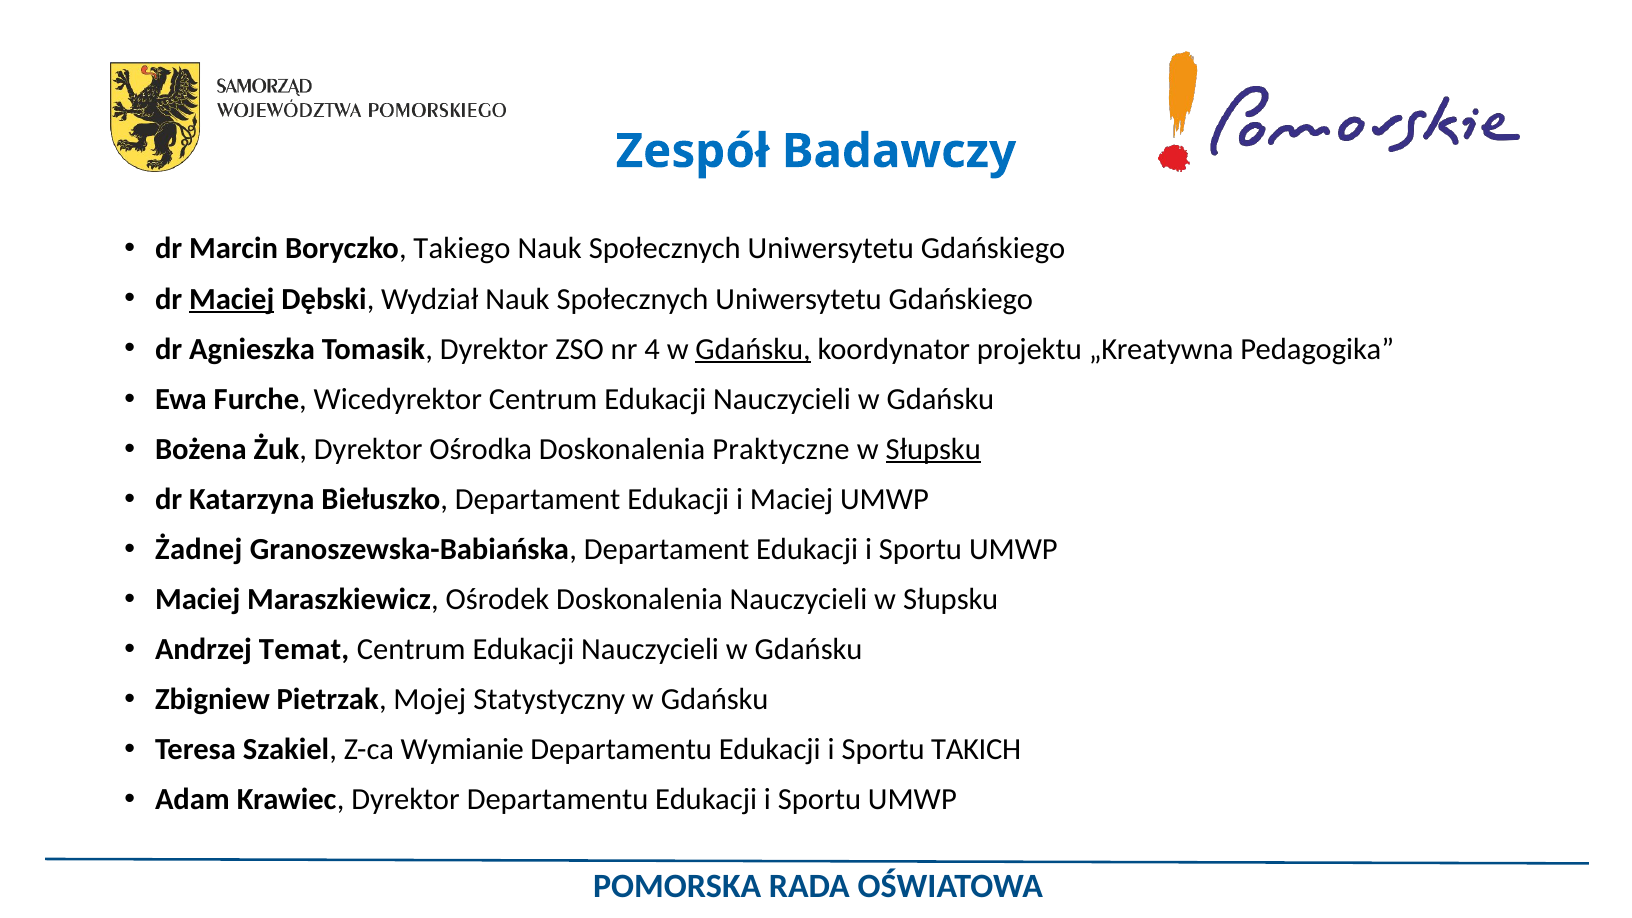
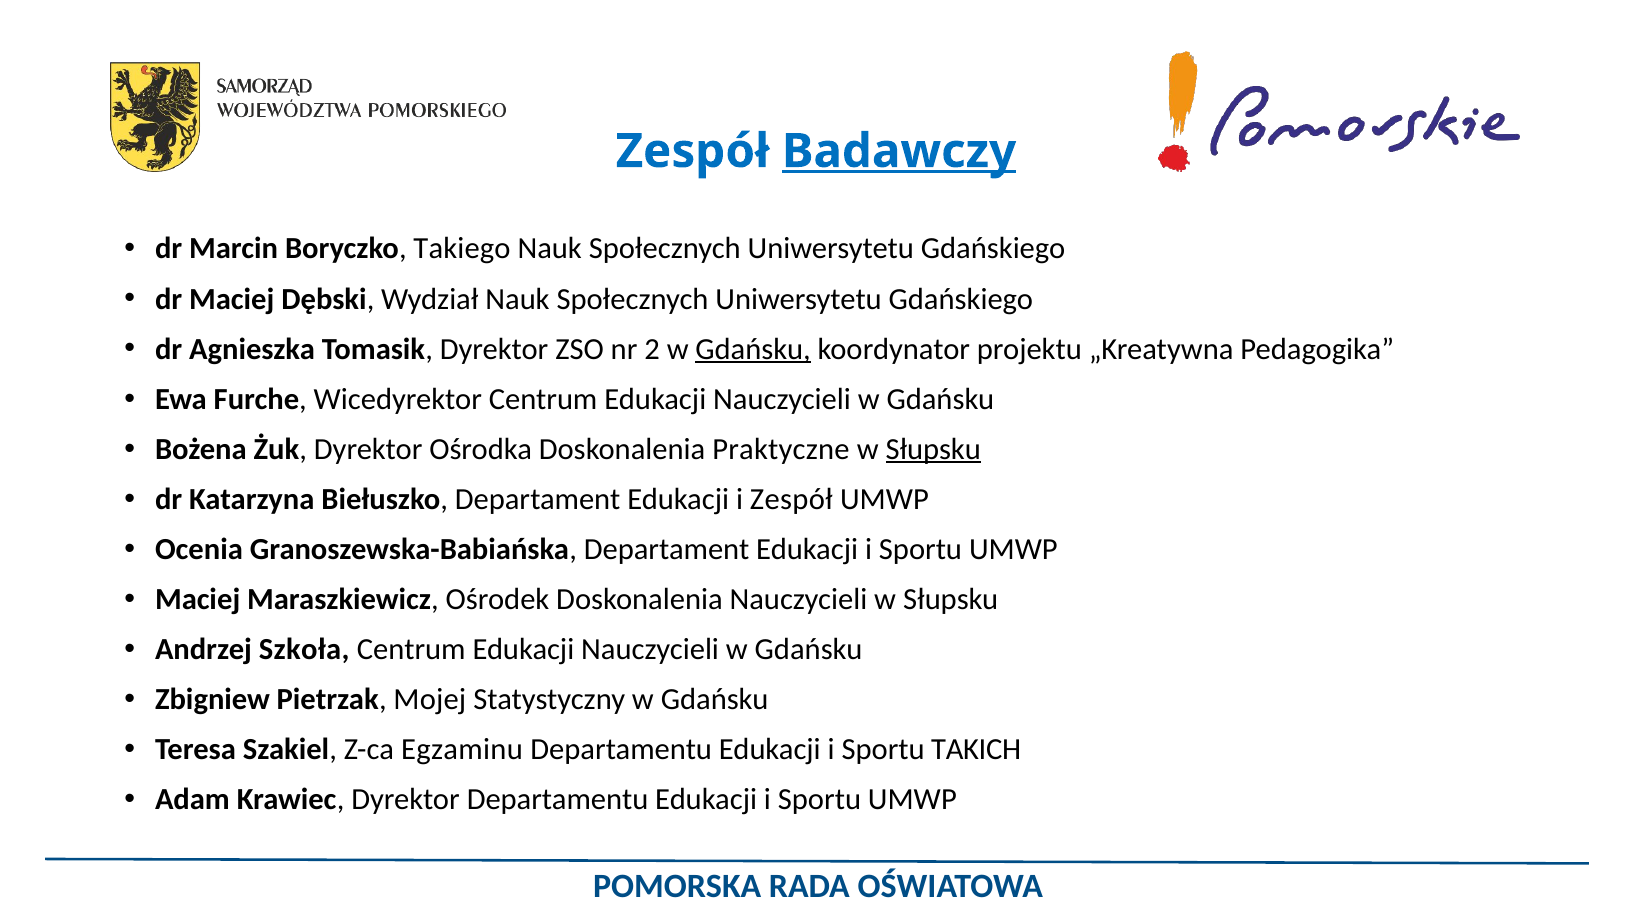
Badawczy underline: none -> present
Maciej at (232, 299) underline: present -> none
4: 4 -> 2
i Maciej: Maciej -> Zespół
Żadnej: Żadnej -> Ocenia
Temat: Temat -> Szkoła
Wymianie: Wymianie -> Egzaminu
